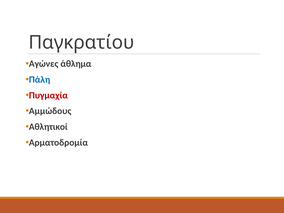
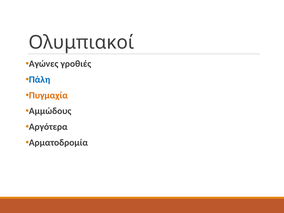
Παγκρατίου: Παγκρατίου -> Ολυμπιακοί
άθλημα: άθλημα -> γροθιές
Πυγμαχία colour: red -> orange
Αθλητικοί: Αθλητικοί -> Αργότερα
